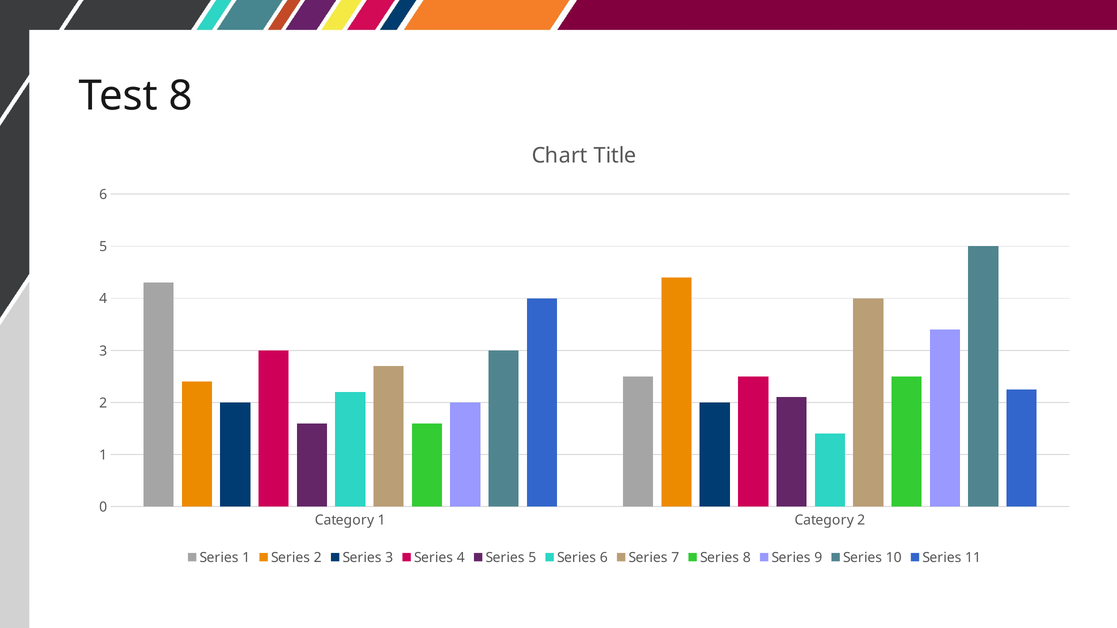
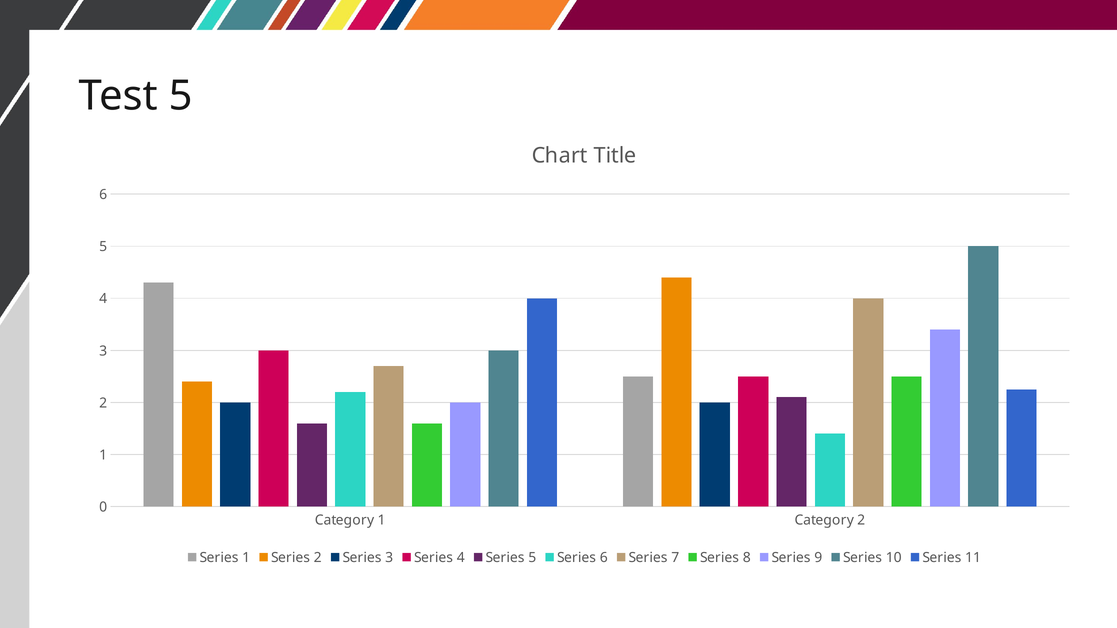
Test 8: 8 -> 5
